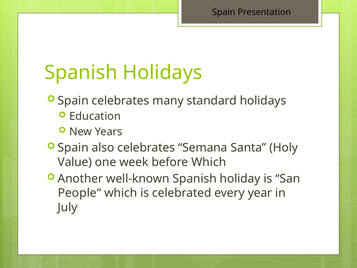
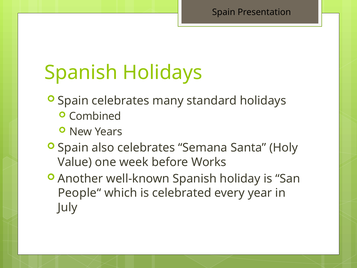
Education: Education -> Combined
before Which: Which -> Works
